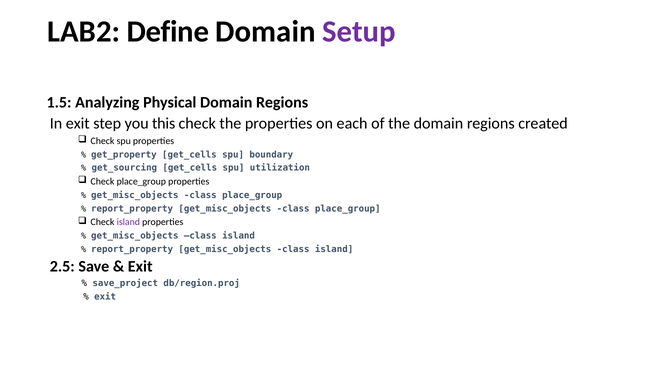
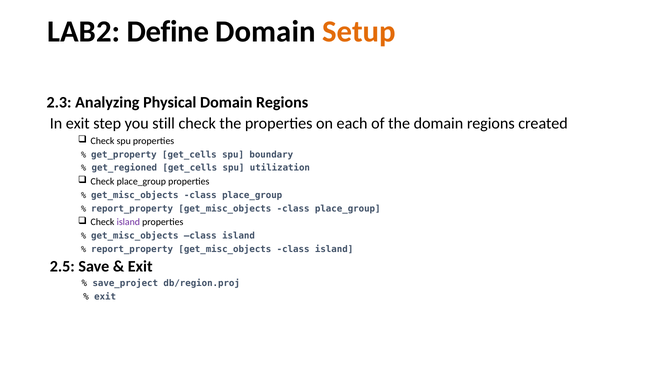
Setup colour: purple -> orange
1.5: 1.5 -> 2.3
this: this -> still
get_sourcing: get_sourcing -> get_regioned
